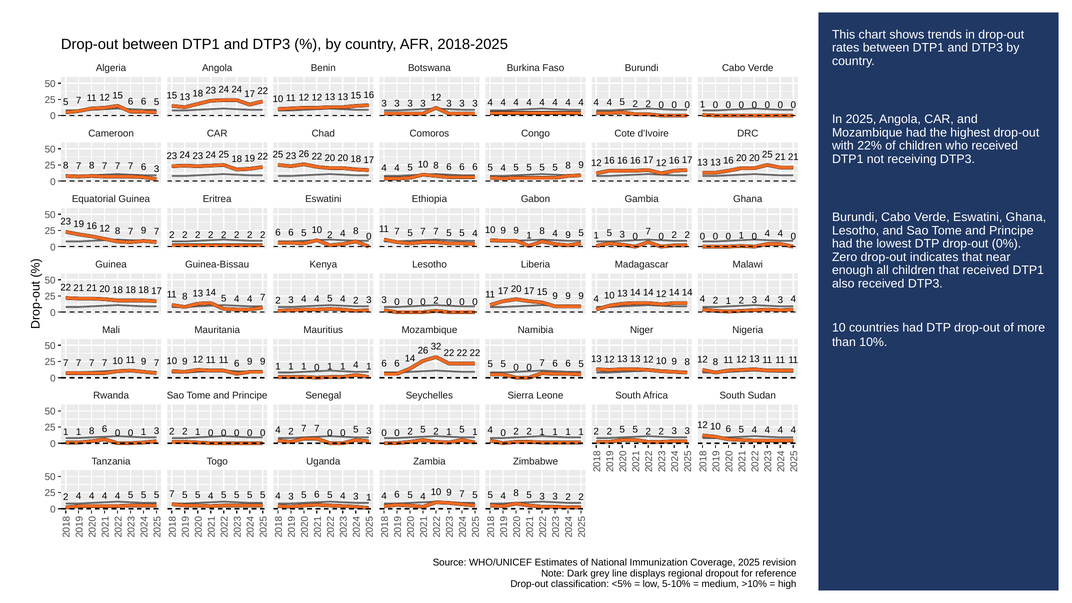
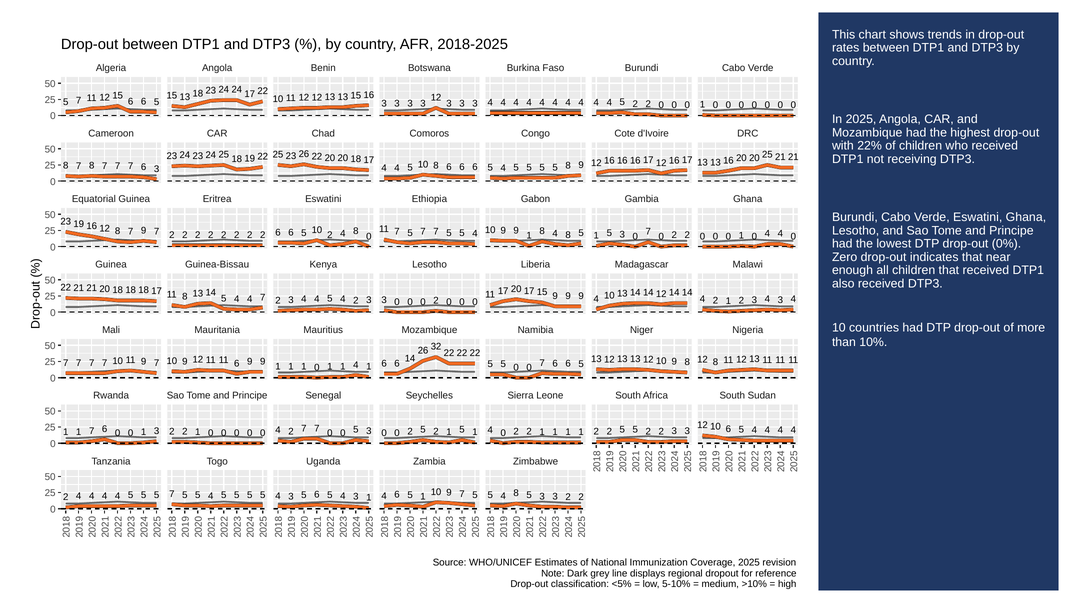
8 4 9: 9 -> 8
1 1 8: 8 -> 7
4 6 5 4: 4 -> 1
